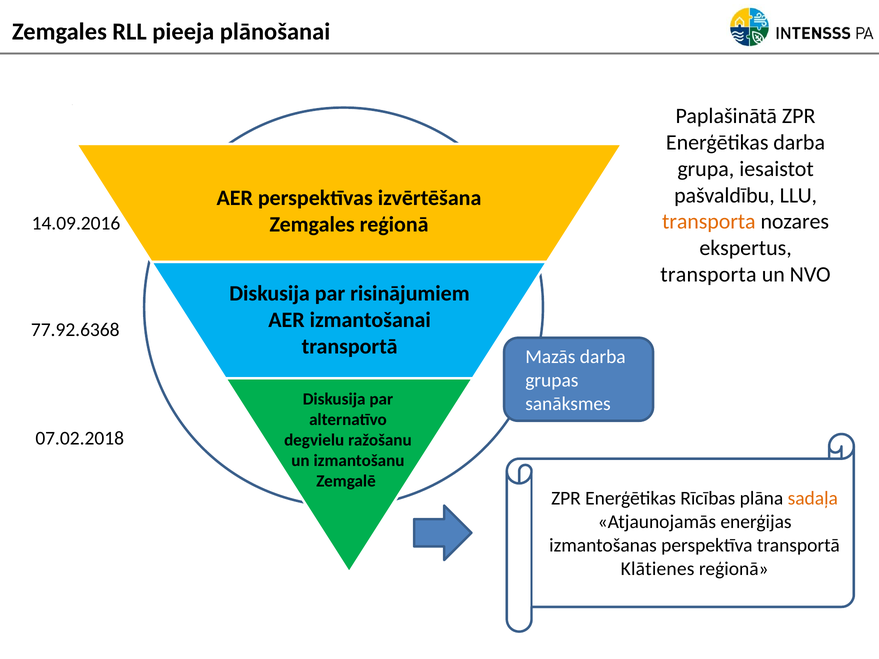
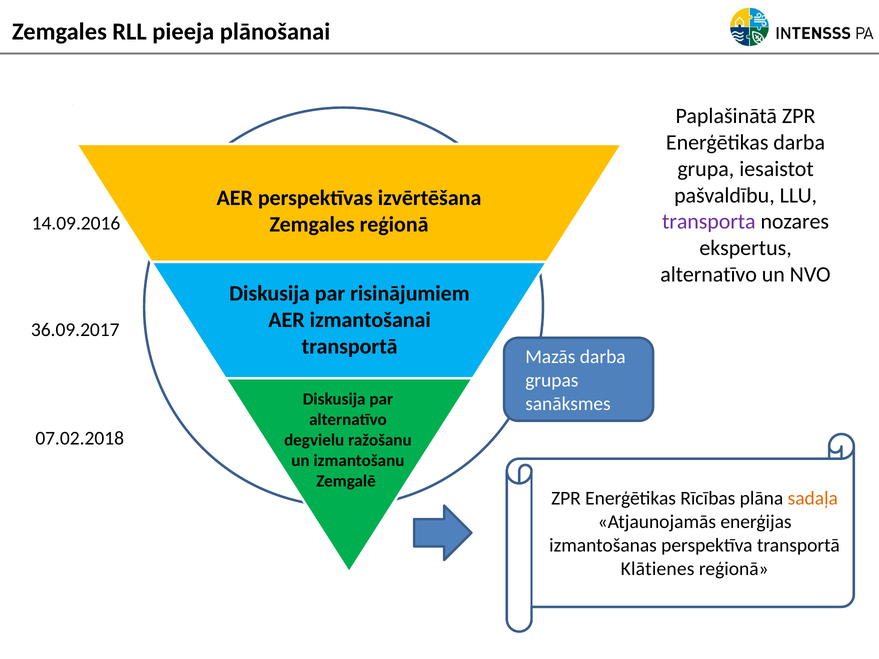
transporta at (709, 222) colour: orange -> purple
transporta at (708, 274): transporta -> alternatīvo
77.92.6368: 77.92.6368 -> 36.09.2017
